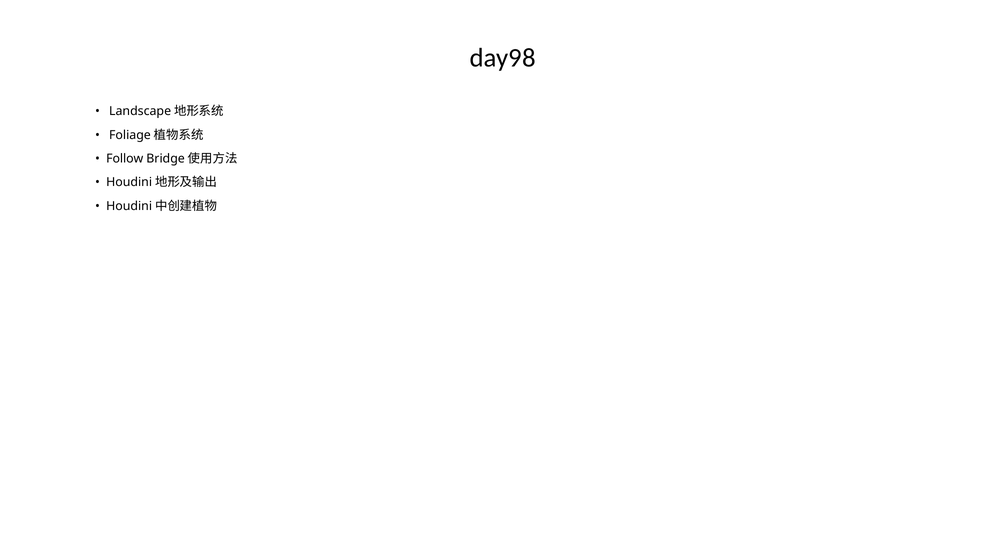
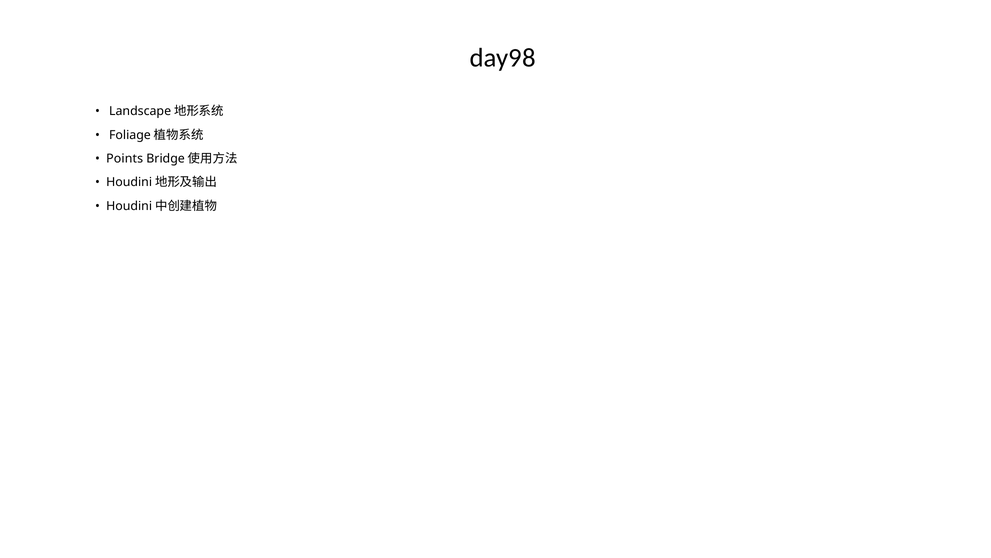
Follow: Follow -> Points
